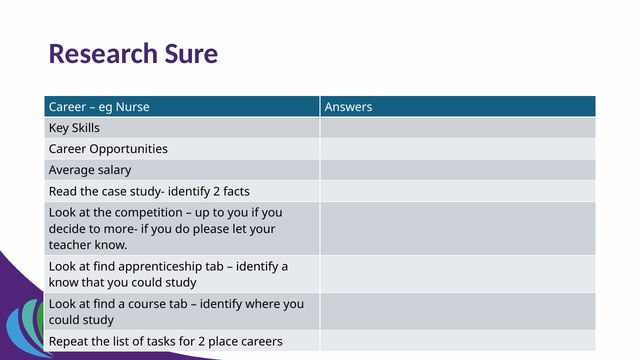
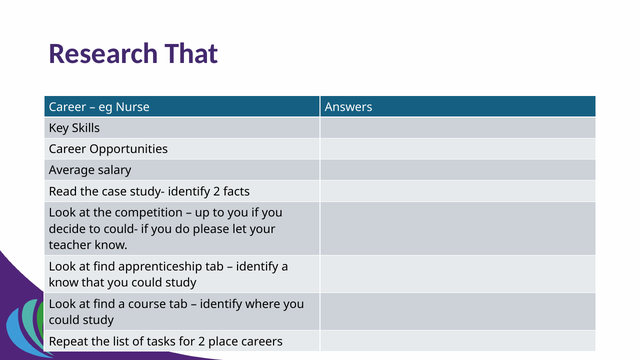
Research Sure: Sure -> That
more-: more- -> could-
